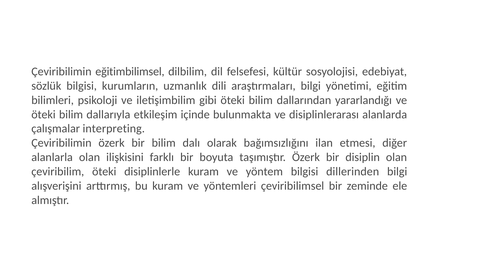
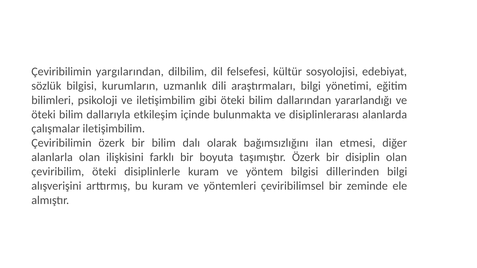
eğitimbilimsel: eğitimbilimsel -> yargılarından
çalışmalar interpreting: interpreting -> iletişimbilim
